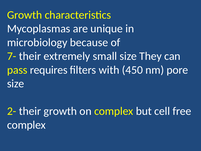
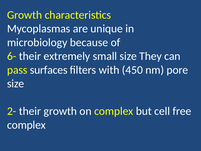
7-: 7- -> 6-
requires: requires -> surfaces
